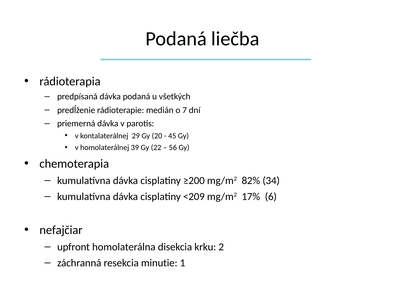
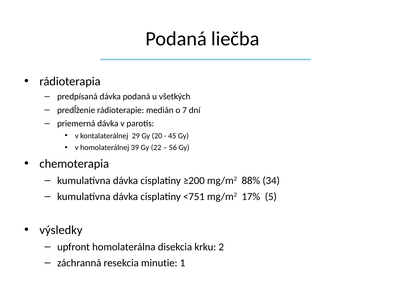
82%: 82% -> 88%
<209: <209 -> <751
6: 6 -> 5
nefajčiar: nefajčiar -> výsledky
